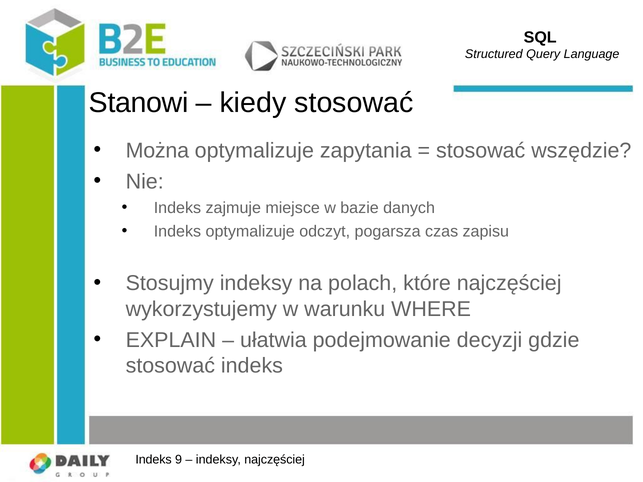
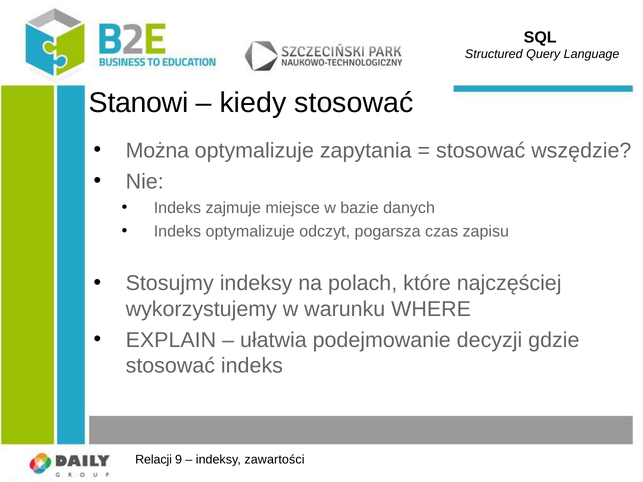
Indeks at (154, 460): Indeks -> Relacji
indeksy najczęściej: najczęściej -> zawartości
